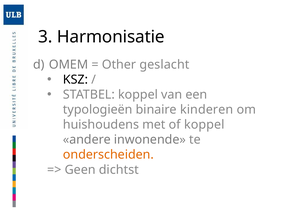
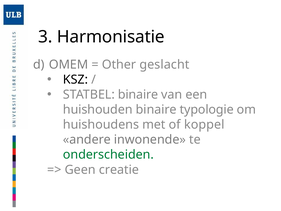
STATBEL koppel: koppel -> binaire
typologieën: typologieën -> huishouden
kinderen: kinderen -> typologie
onderscheiden colour: orange -> green
dichtst: dichtst -> creatie
